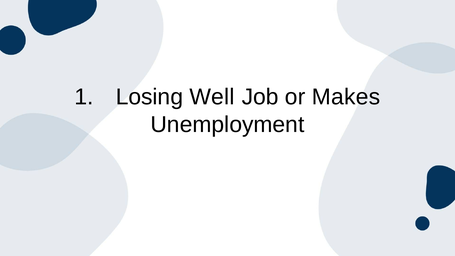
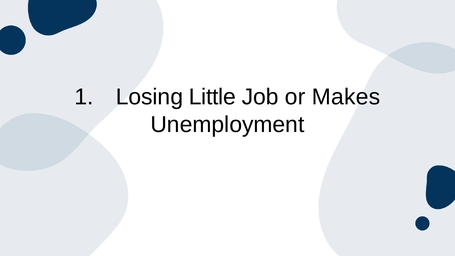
Well: Well -> Little
